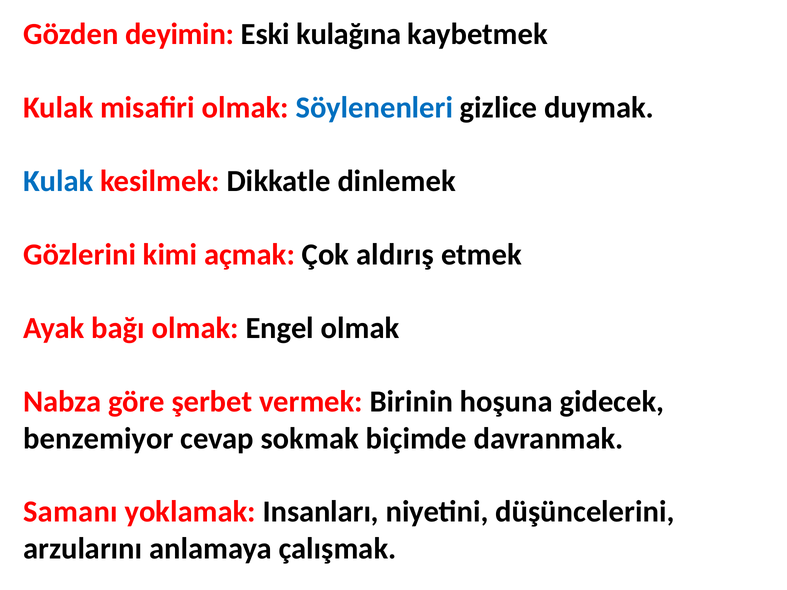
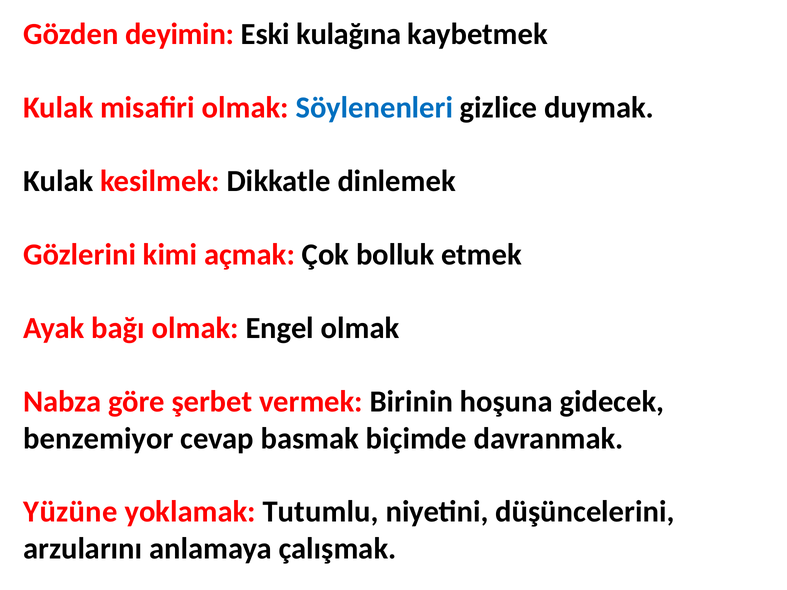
Kulak at (58, 181) colour: blue -> black
aldırış: aldırış -> bolluk
sokmak: sokmak -> basmak
Samanı: Samanı -> Yüzüne
Insanları: Insanları -> Tutumlu
